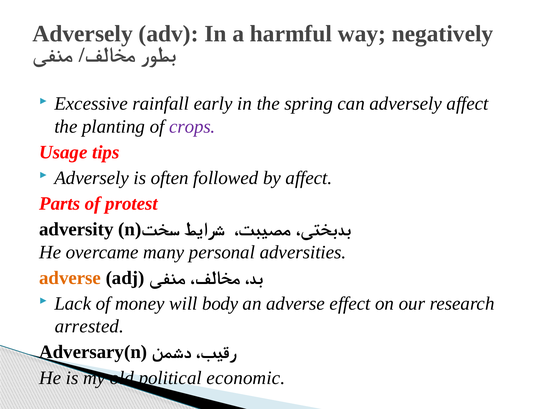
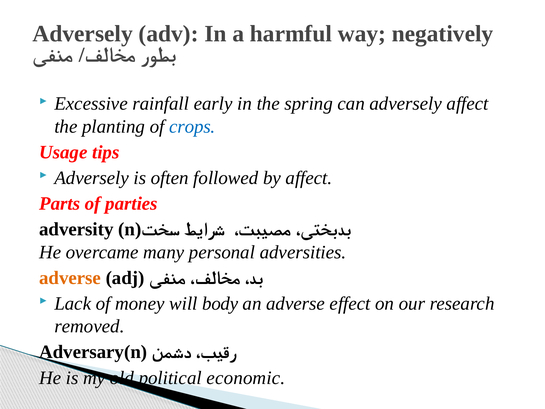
crops colour: purple -> blue
protest: protest -> parties
arrested: arrested -> removed
